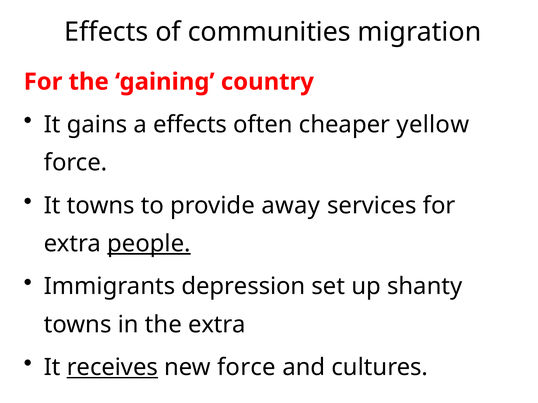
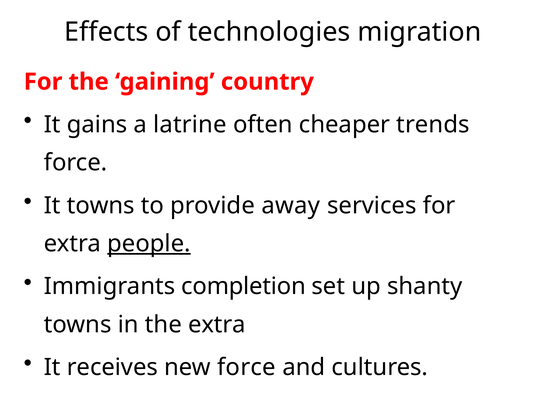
communities: communities -> technologies
a effects: effects -> latrine
yellow: yellow -> trends
depression: depression -> completion
receives underline: present -> none
